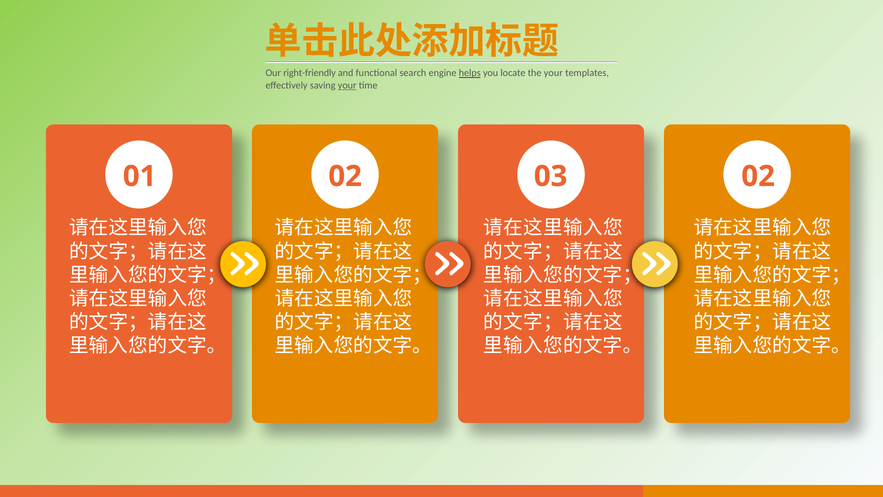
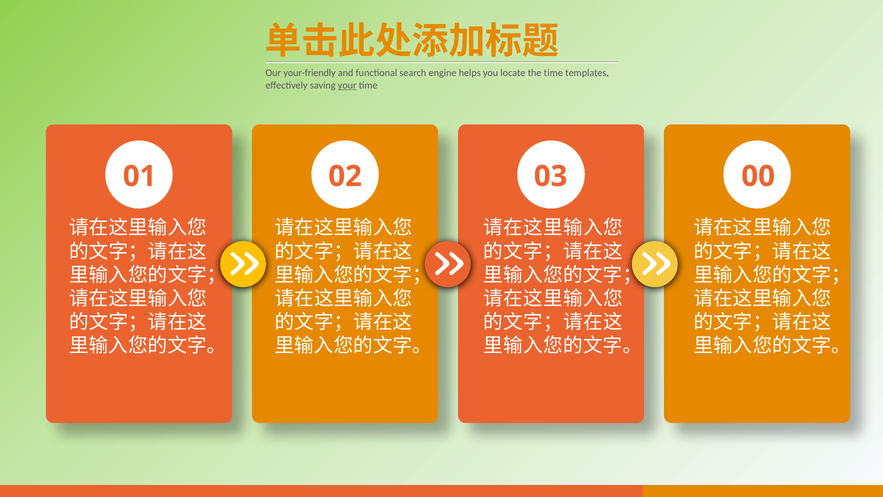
right-friendly: right-friendly -> your-friendly
helps underline: present -> none
the your: your -> time
03 02: 02 -> 00
